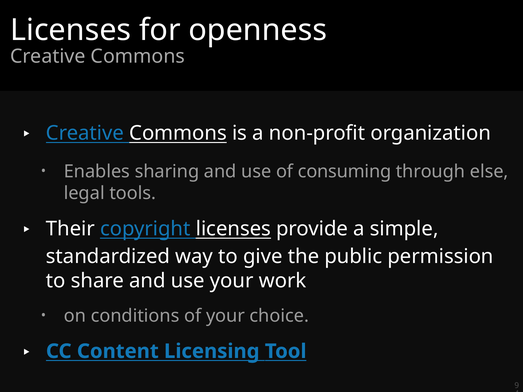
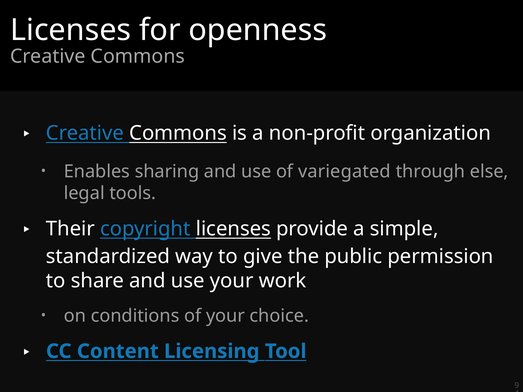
consuming: consuming -> variegated
